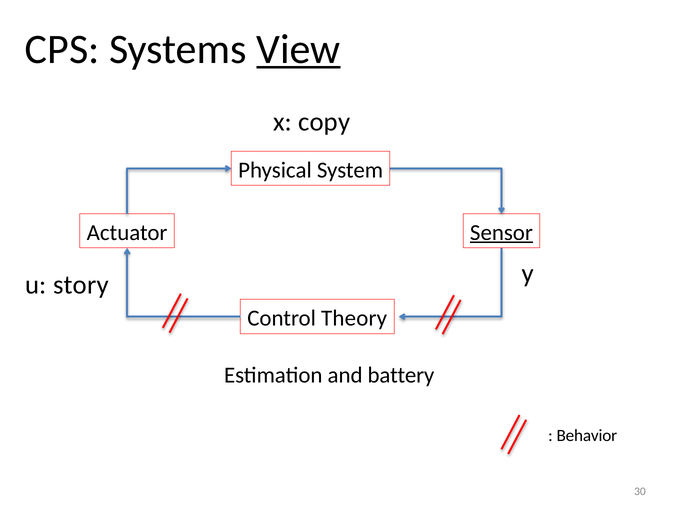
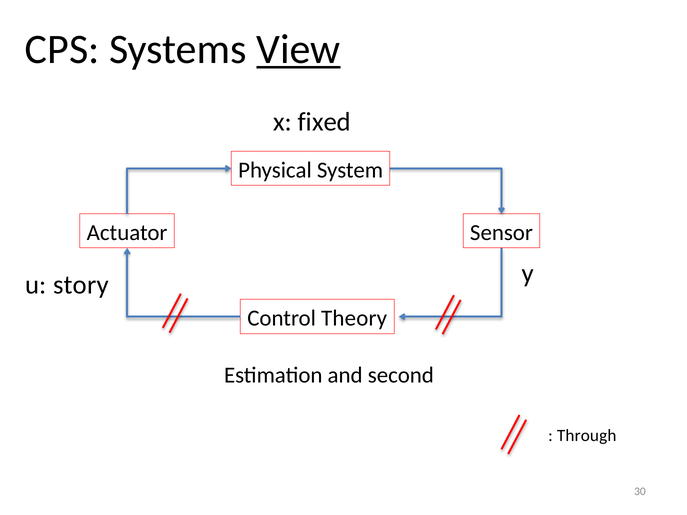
copy: copy -> fixed
Sensor underline: present -> none
battery: battery -> second
Behavior: Behavior -> Through
